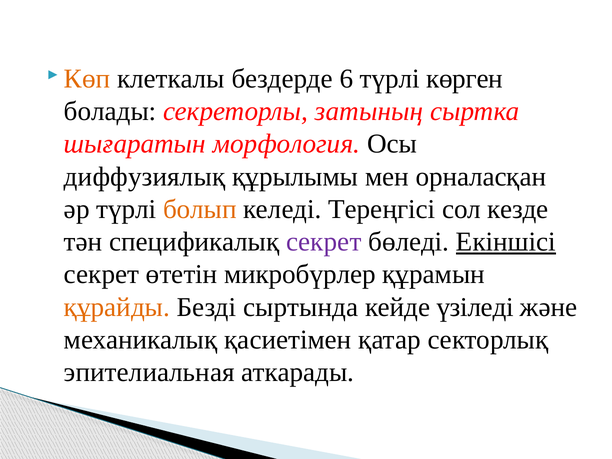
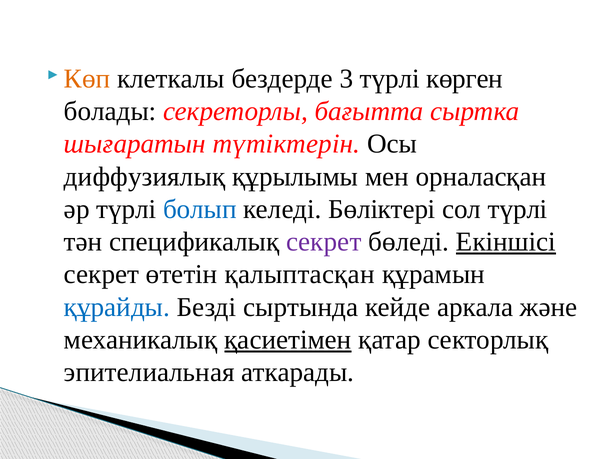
6: 6 -> 3
затының: затының -> бағытта
морфология: морфология -> түтіктерін
болып colour: orange -> blue
Тереңгісі: Тереңгісі -> Бөліктері
сол кезде: кезде -> түрлі
микробүрлер: микробүрлер -> қалыптасқан
құрайды colour: orange -> blue
үзіледі: үзіледі -> аркала
қасиетімен underline: none -> present
